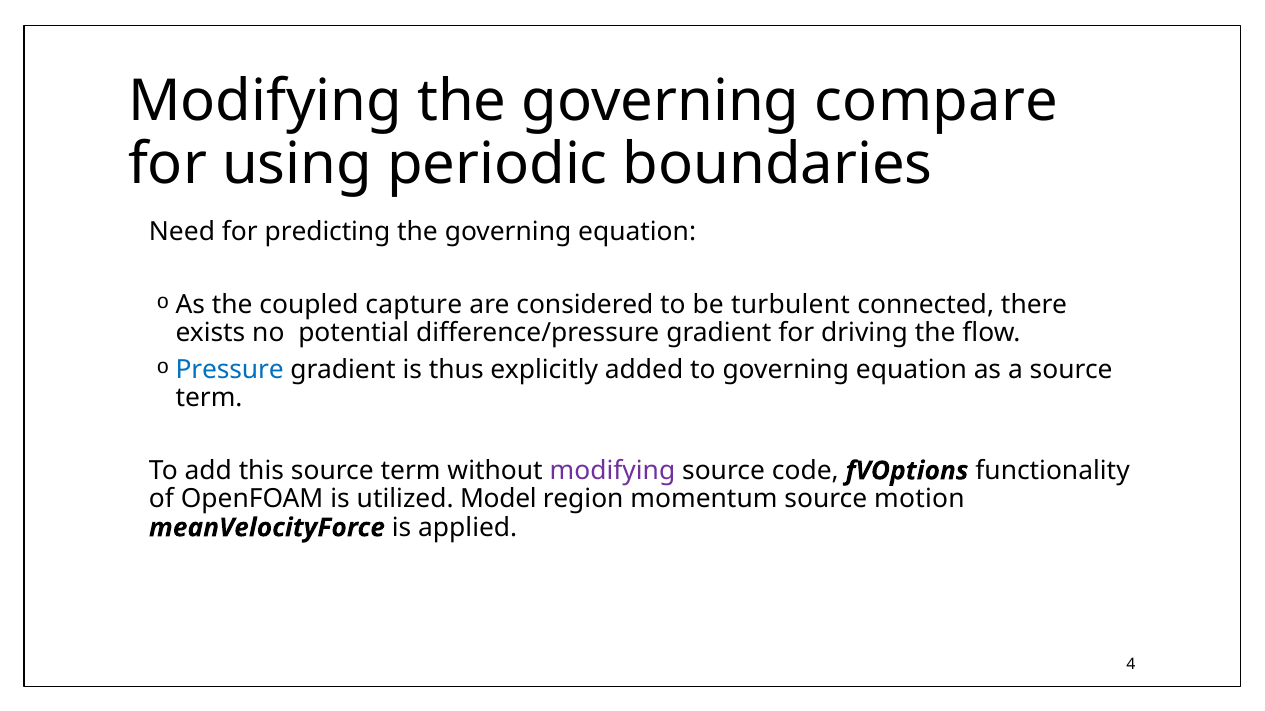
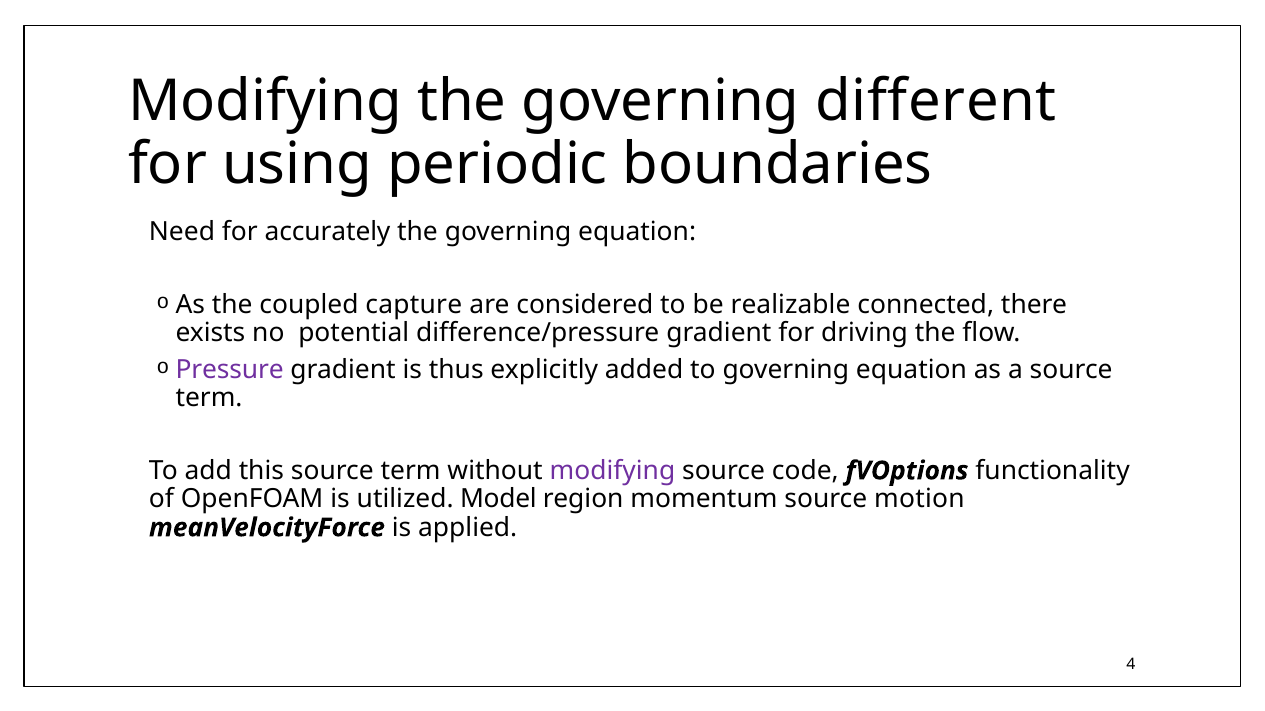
compare: compare -> different
predicting: predicting -> accurately
turbulent: turbulent -> realizable
Pressure colour: blue -> purple
